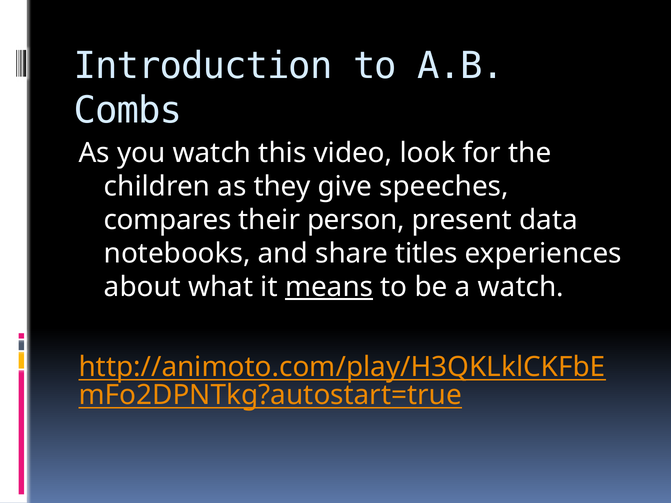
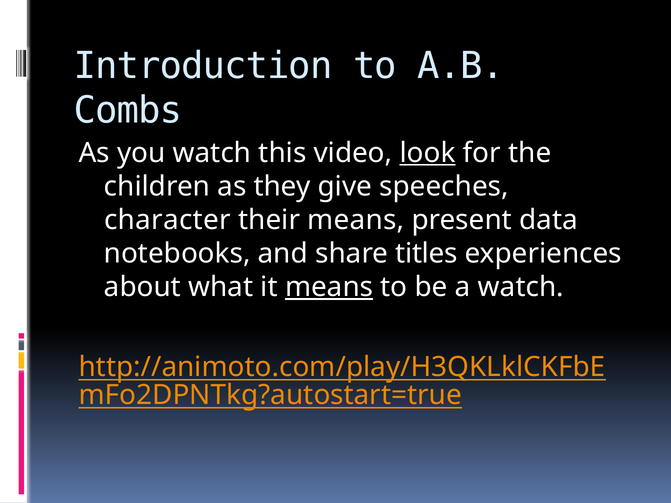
look underline: none -> present
compares: compares -> character
their person: person -> means
